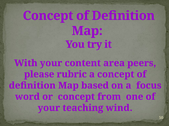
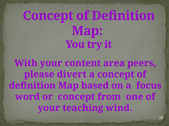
rubric: rubric -> divert
